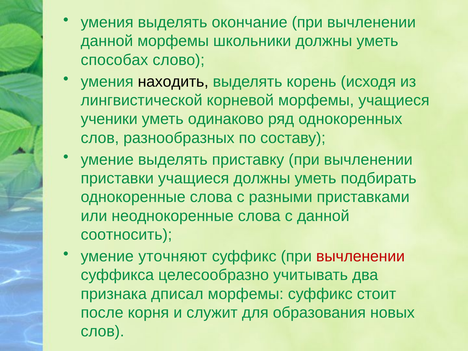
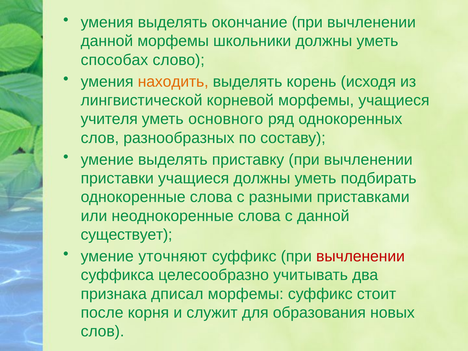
находить colour: black -> orange
ученики: ученики -> учителя
одинаково: одинаково -> основного
соотносить: соотносить -> существует
